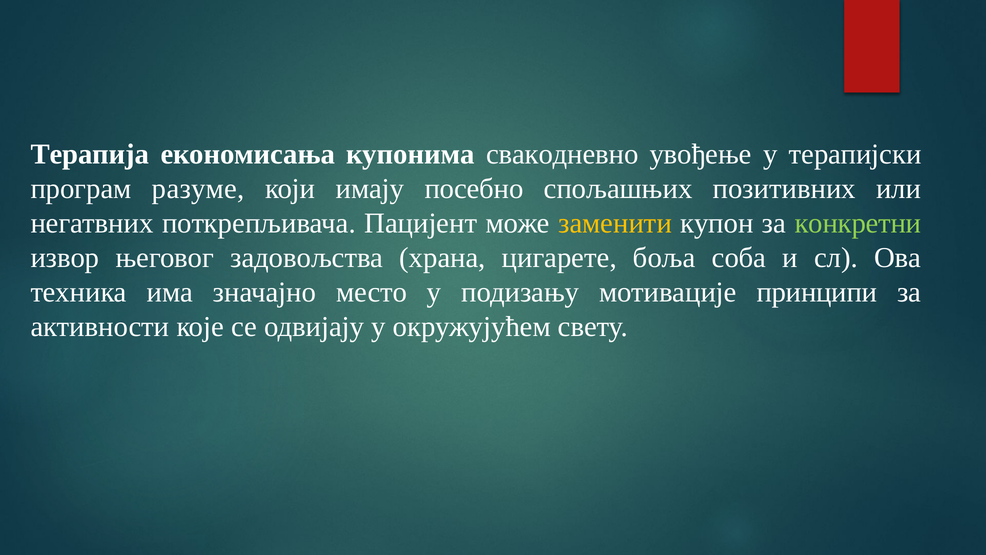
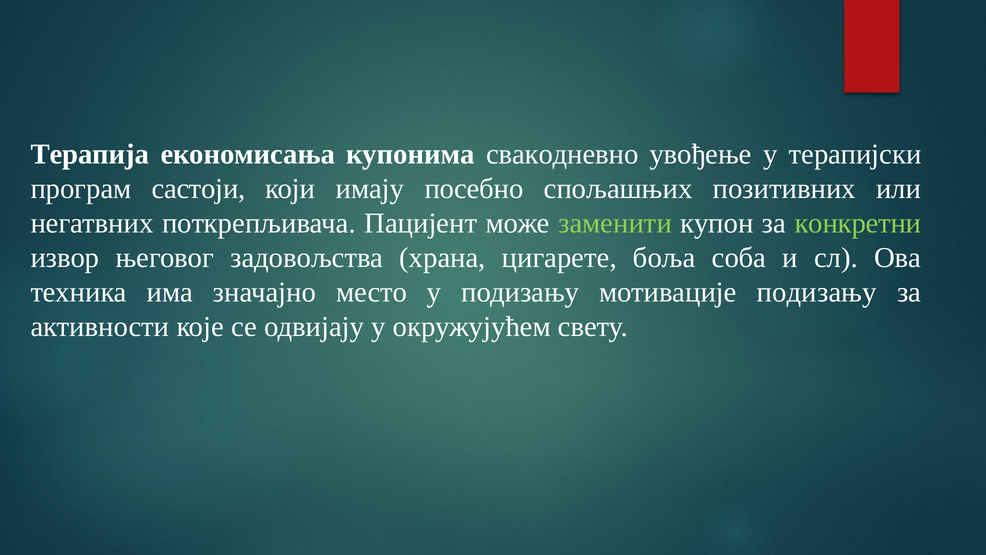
разуме: разуме -> састоји
заменити colour: yellow -> light green
мотивације принципи: принципи -> подизању
